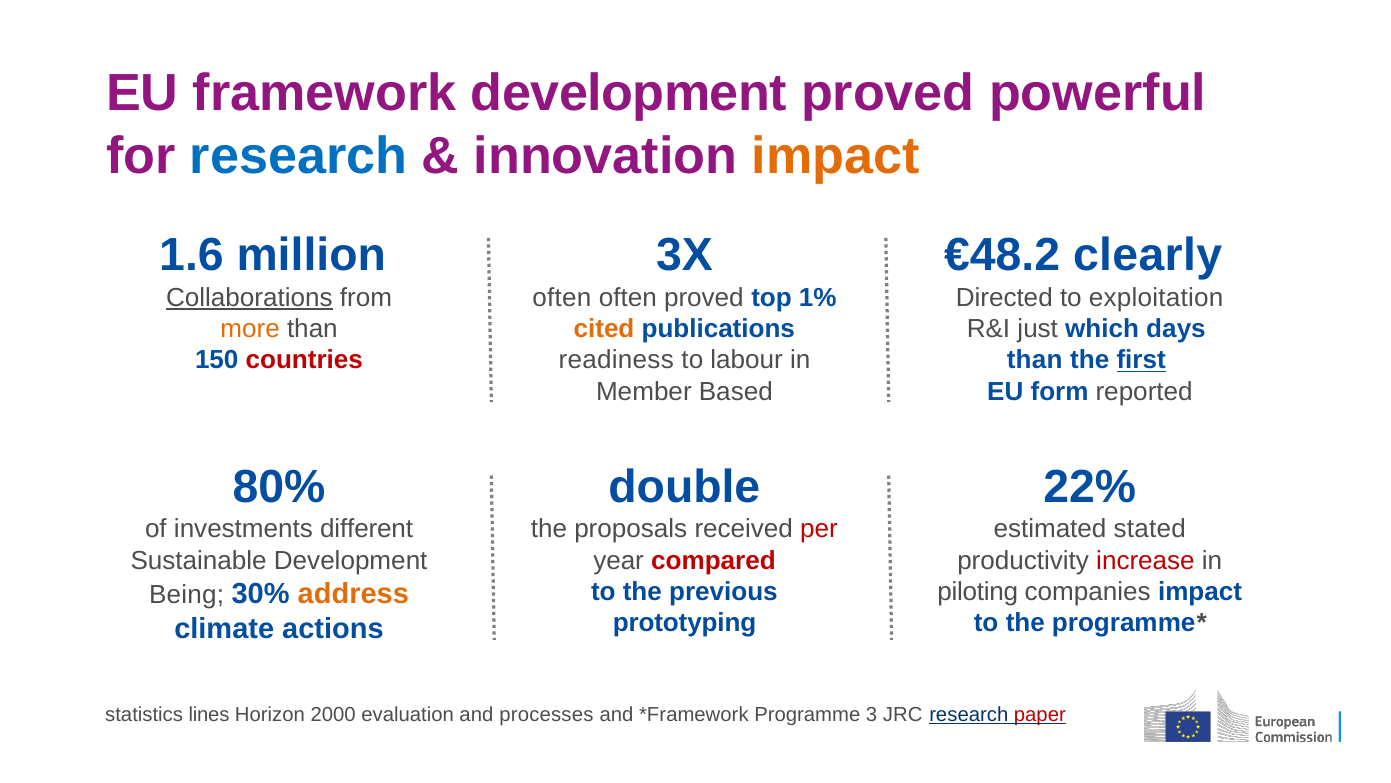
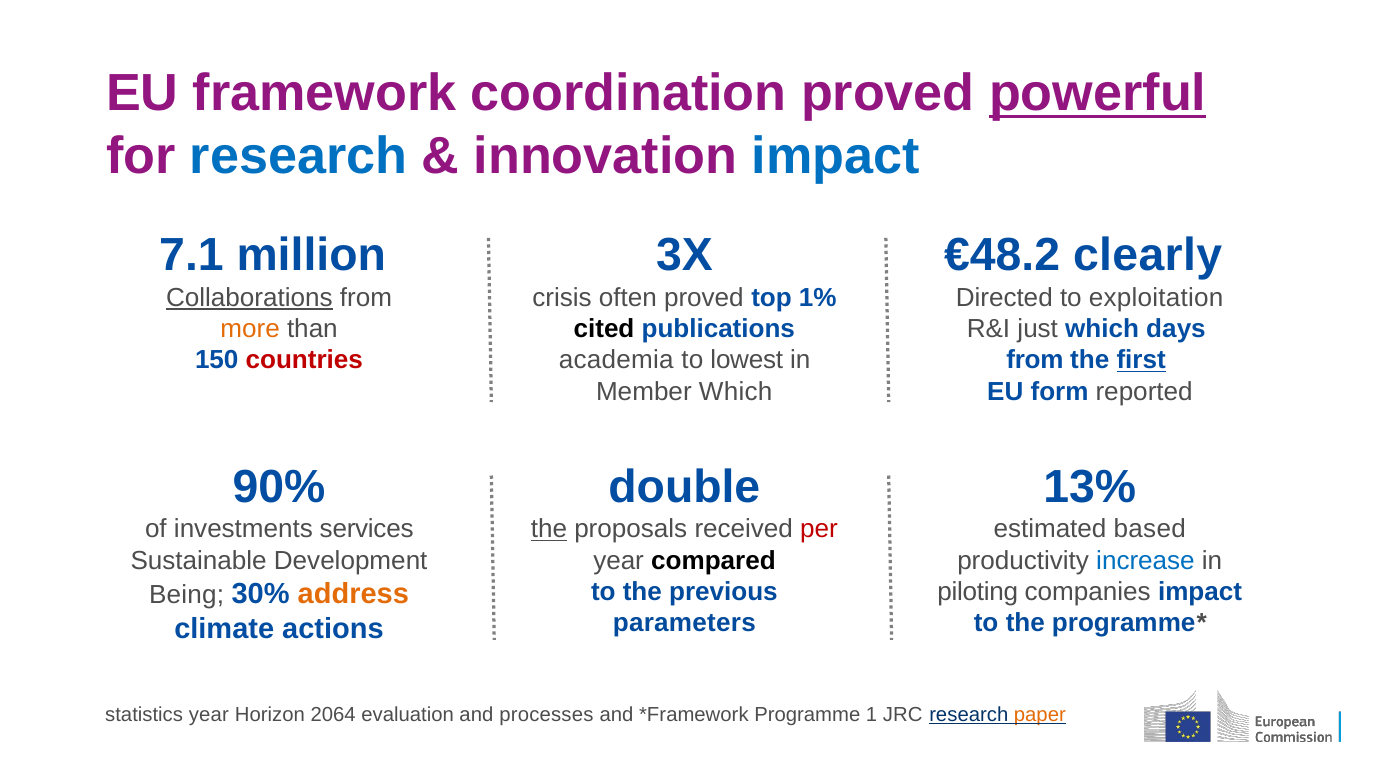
framework development: development -> coordination
powerful underline: none -> present
impact at (836, 156) colour: orange -> blue
1.6: 1.6 -> 7.1
often at (562, 297): often -> crisis
cited colour: orange -> black
readiness: readiness -> academia
labour: labour -> lowest
than at (1035, 360): than -> from
Member Based: Based -> Which
80%: 80% -> 90%
22%: 22% -> 13%
different: different -> services
the at (549, 529) underline: none -> present
stated: stated -> based
compared colour: red -> black
increase colour: red -> blue
prototyping: prototyping -> parameters
statistics lines: lines -> year
2000: 2000 -> 2064
3: 3 -> 1
paper colour: red -> orange
